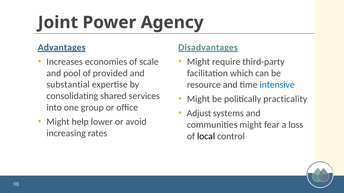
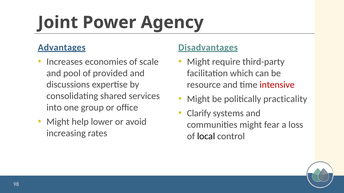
substantial: substantial -> discussions
intensive colour: blue -> red
Adjust: Adjust -> Clarify
